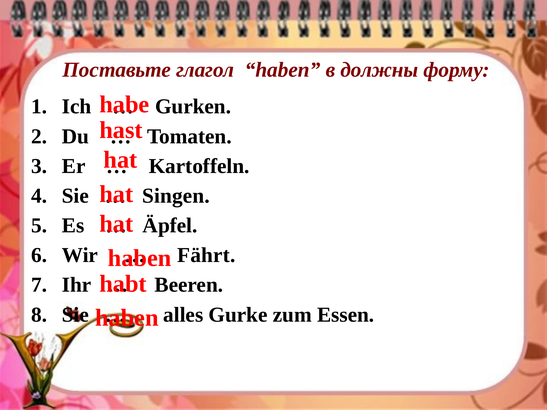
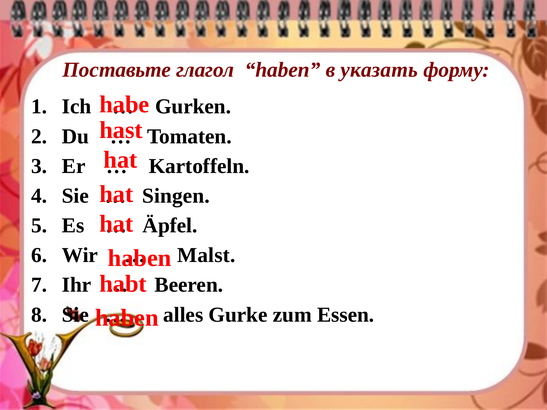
должны: должны -> указать
Fährt: Fährt -> Malst
